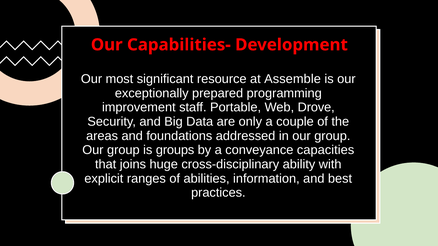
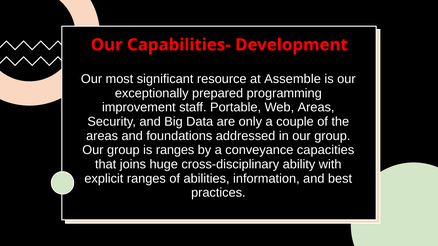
Web Drove: Drove -> Areas
is groups: groups -> ranges
